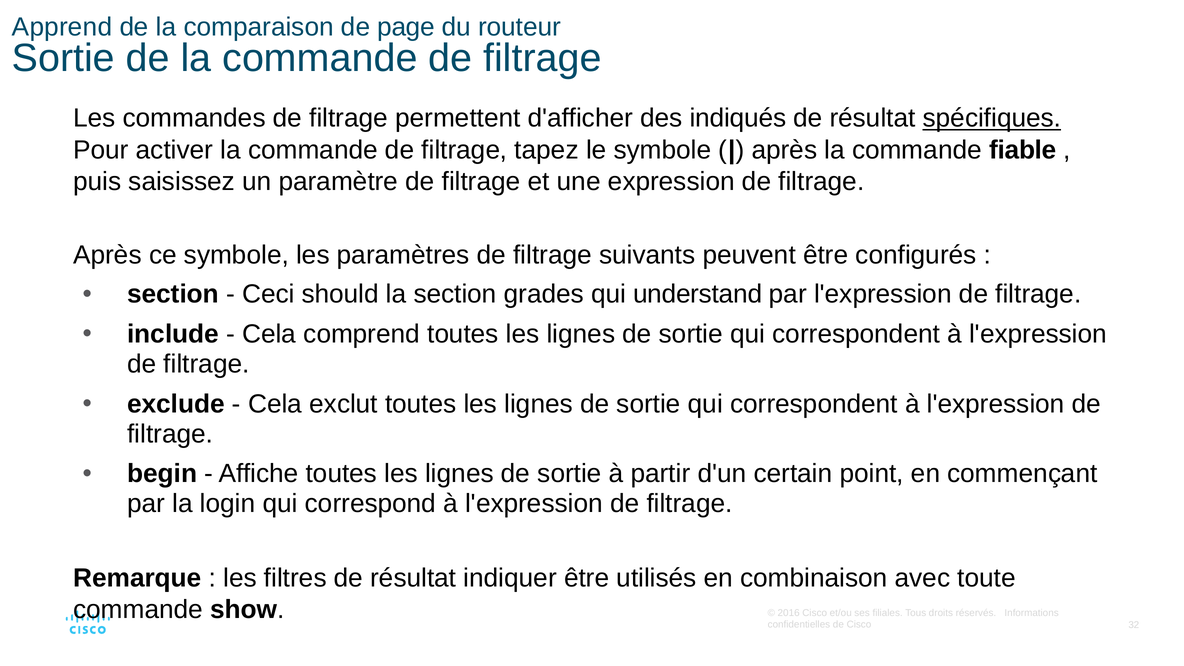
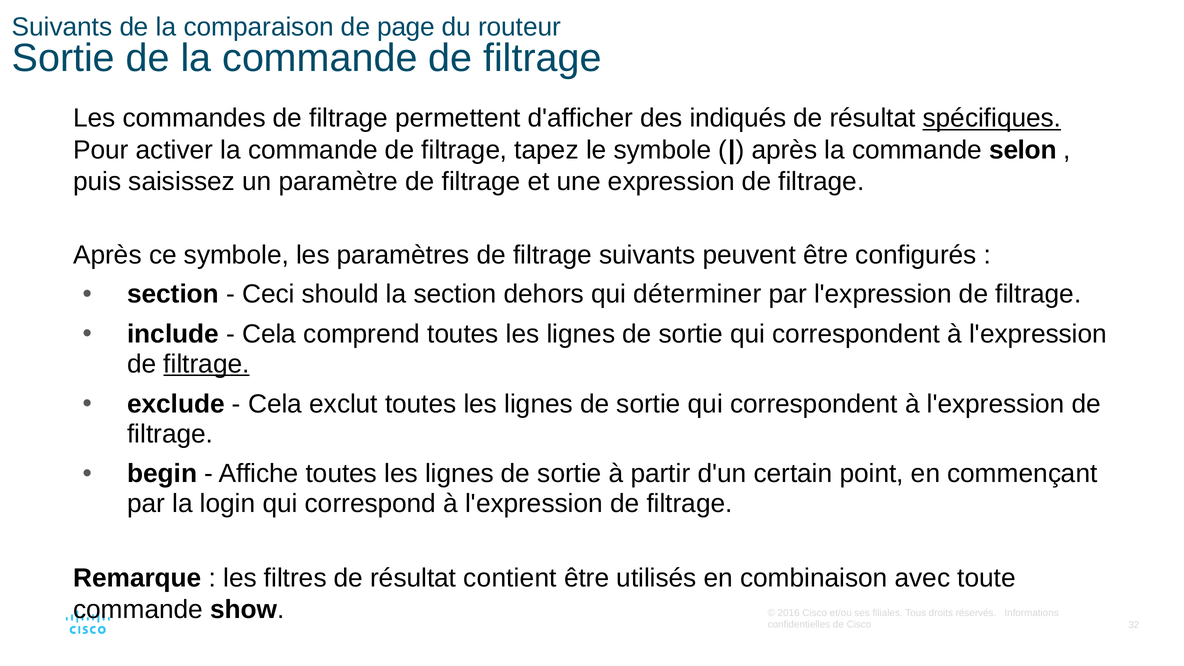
Apprend at (62, 27): Apprend -> Suivants
fiable: fiable -> selon
grades: grades -> dehors
understand: understand -> déterminer
filtrage at (206, 364) underline: none -> present
indiquer: indiquer -> contient
